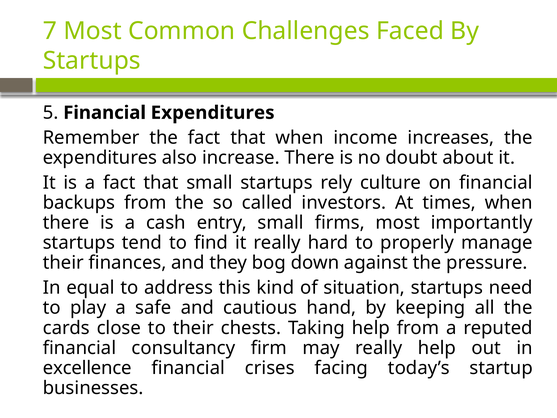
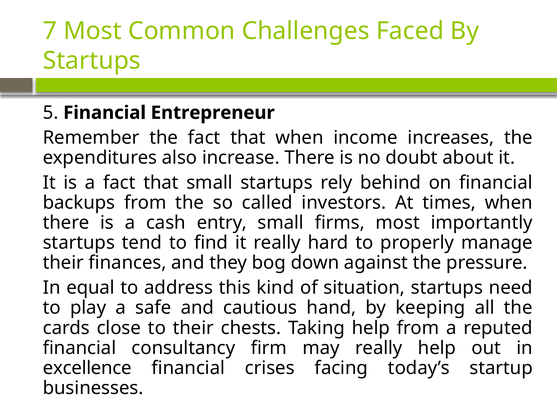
Financial Expenditures: Expenditures -> Entrepreneur
culture: culture -> behind
